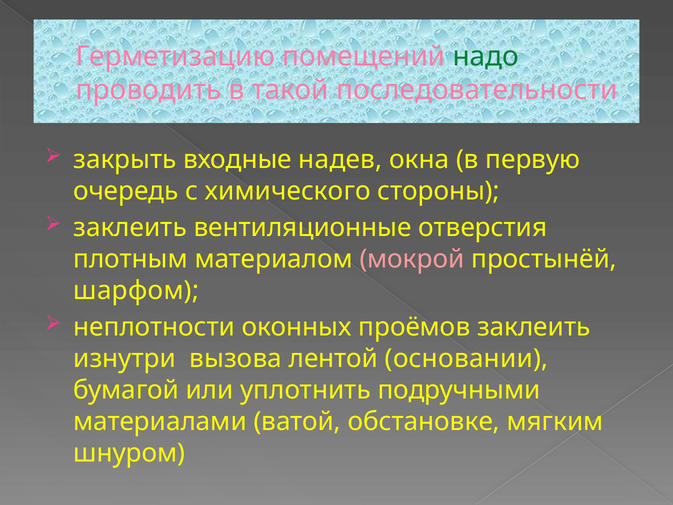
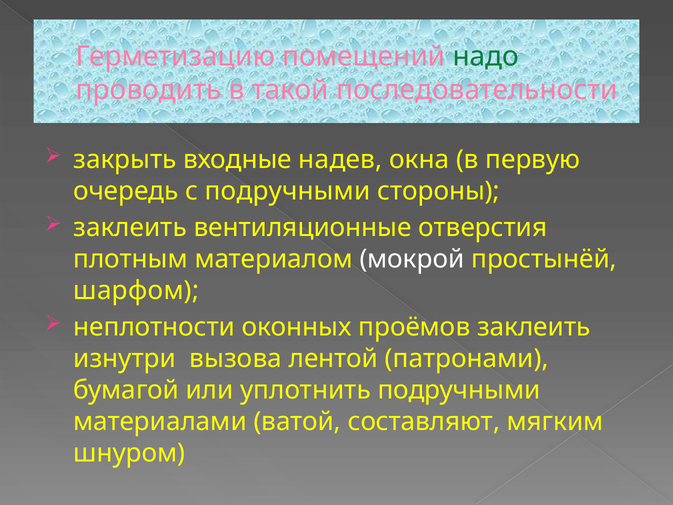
с химического: химического -> подручными
мокрой colour: pink -> white
основании: основании -> патронами
обстановке: обстановке -> составляют
